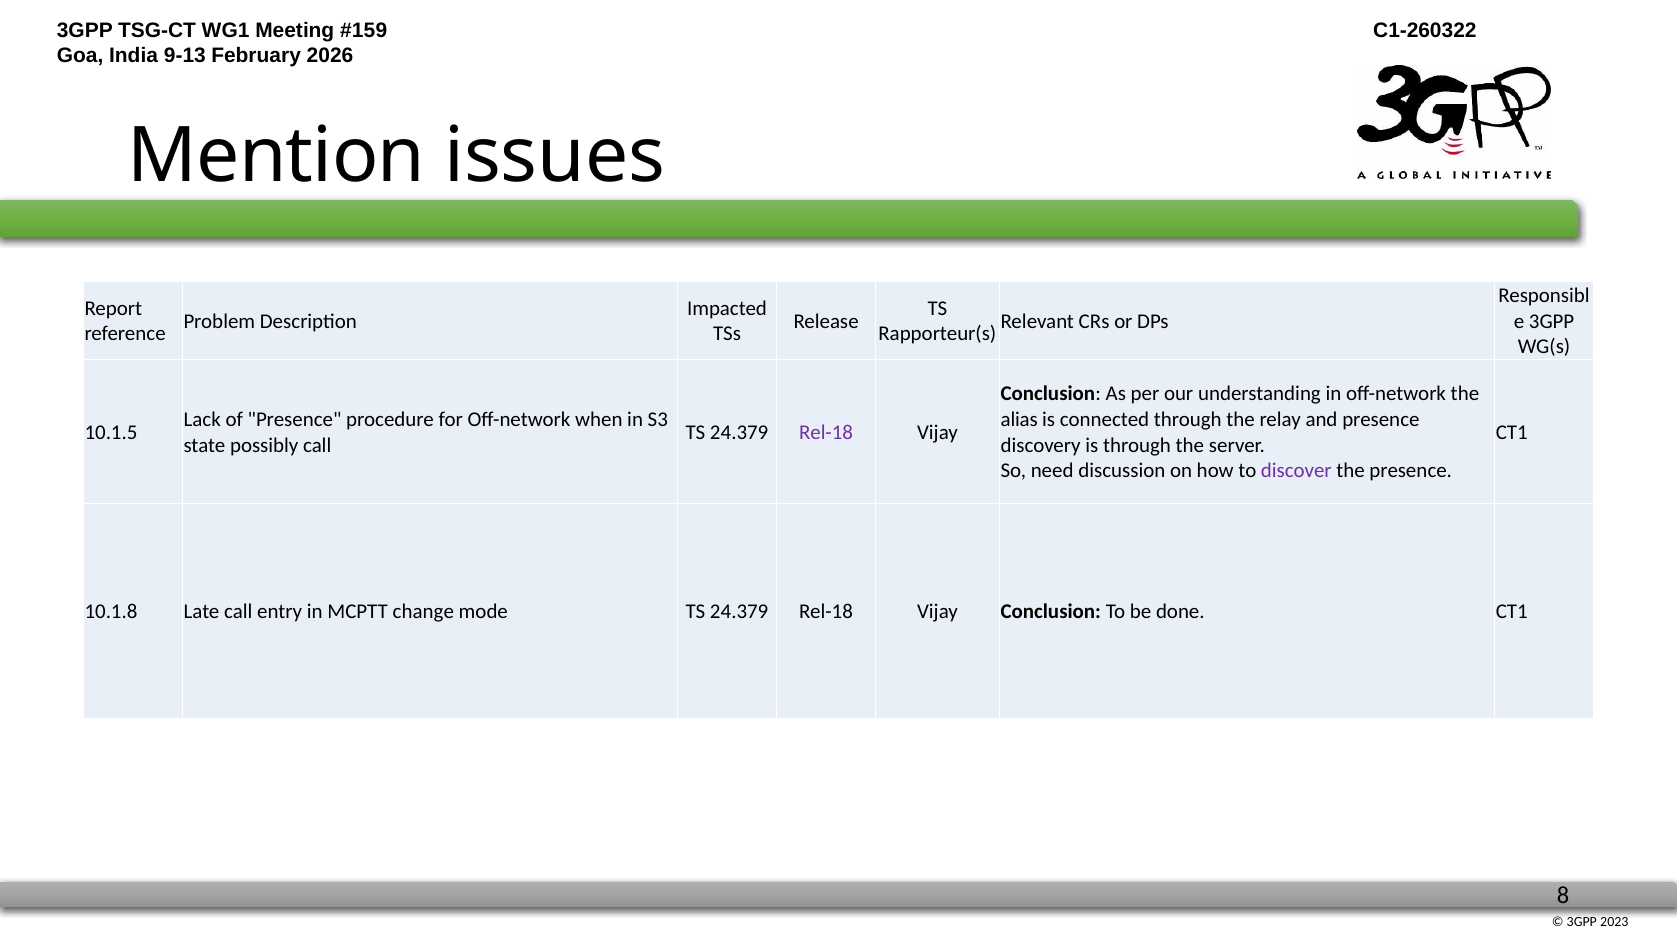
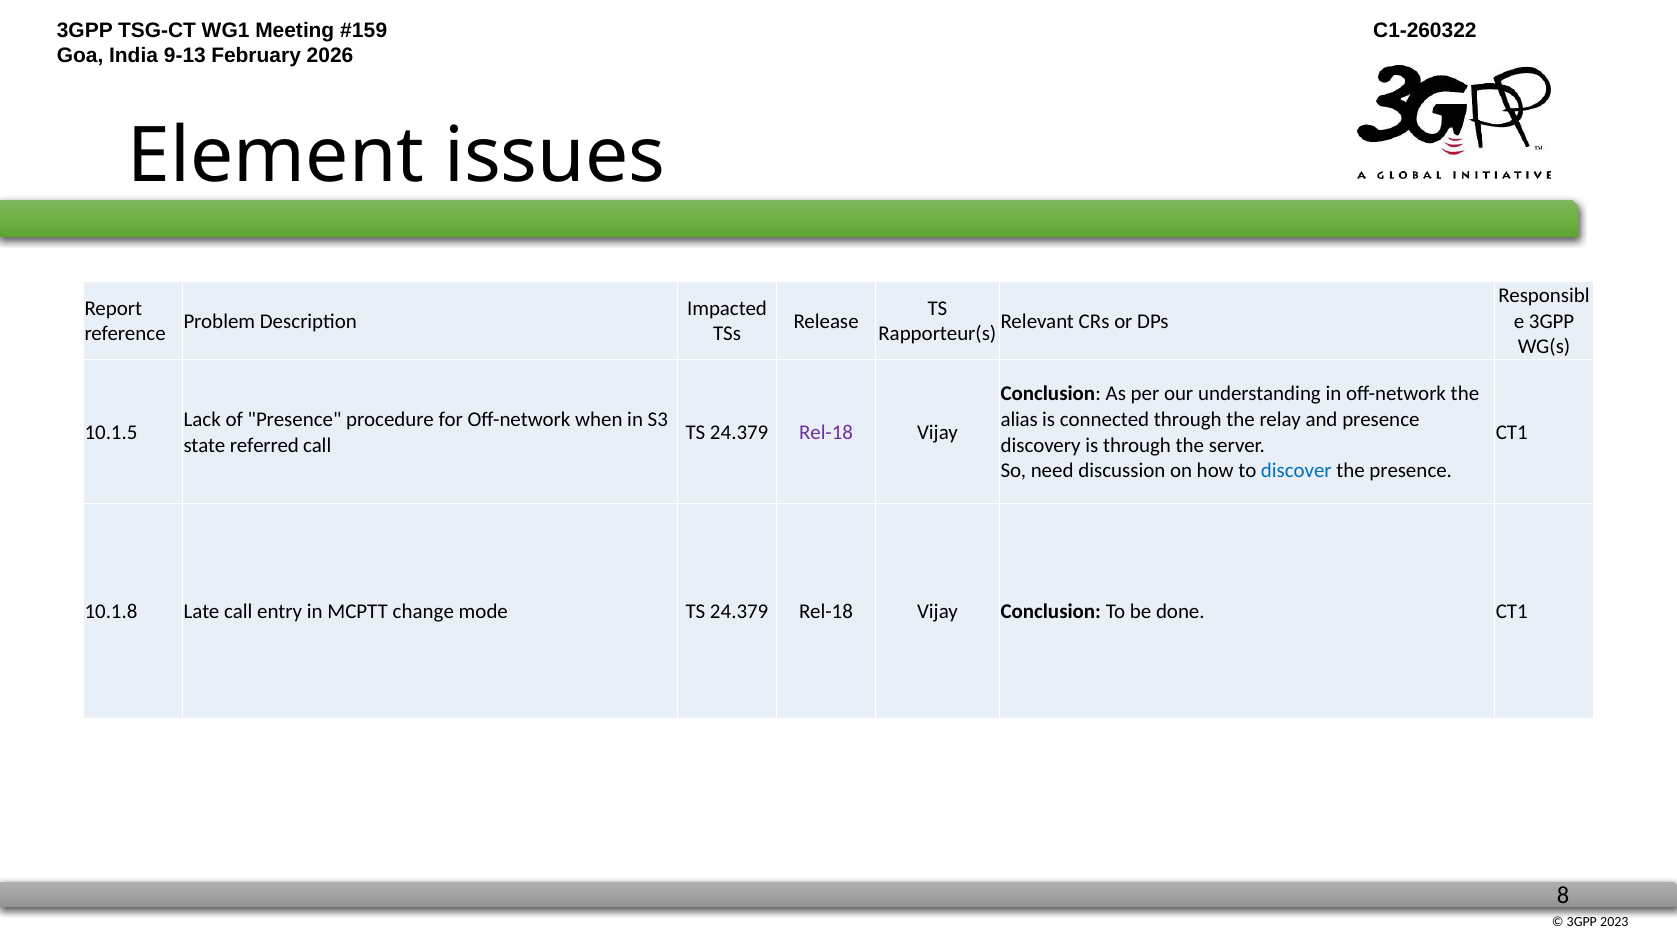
Mention: Mention -> Element
possibly: possibly -> referred
discover colour: purple -> blue
